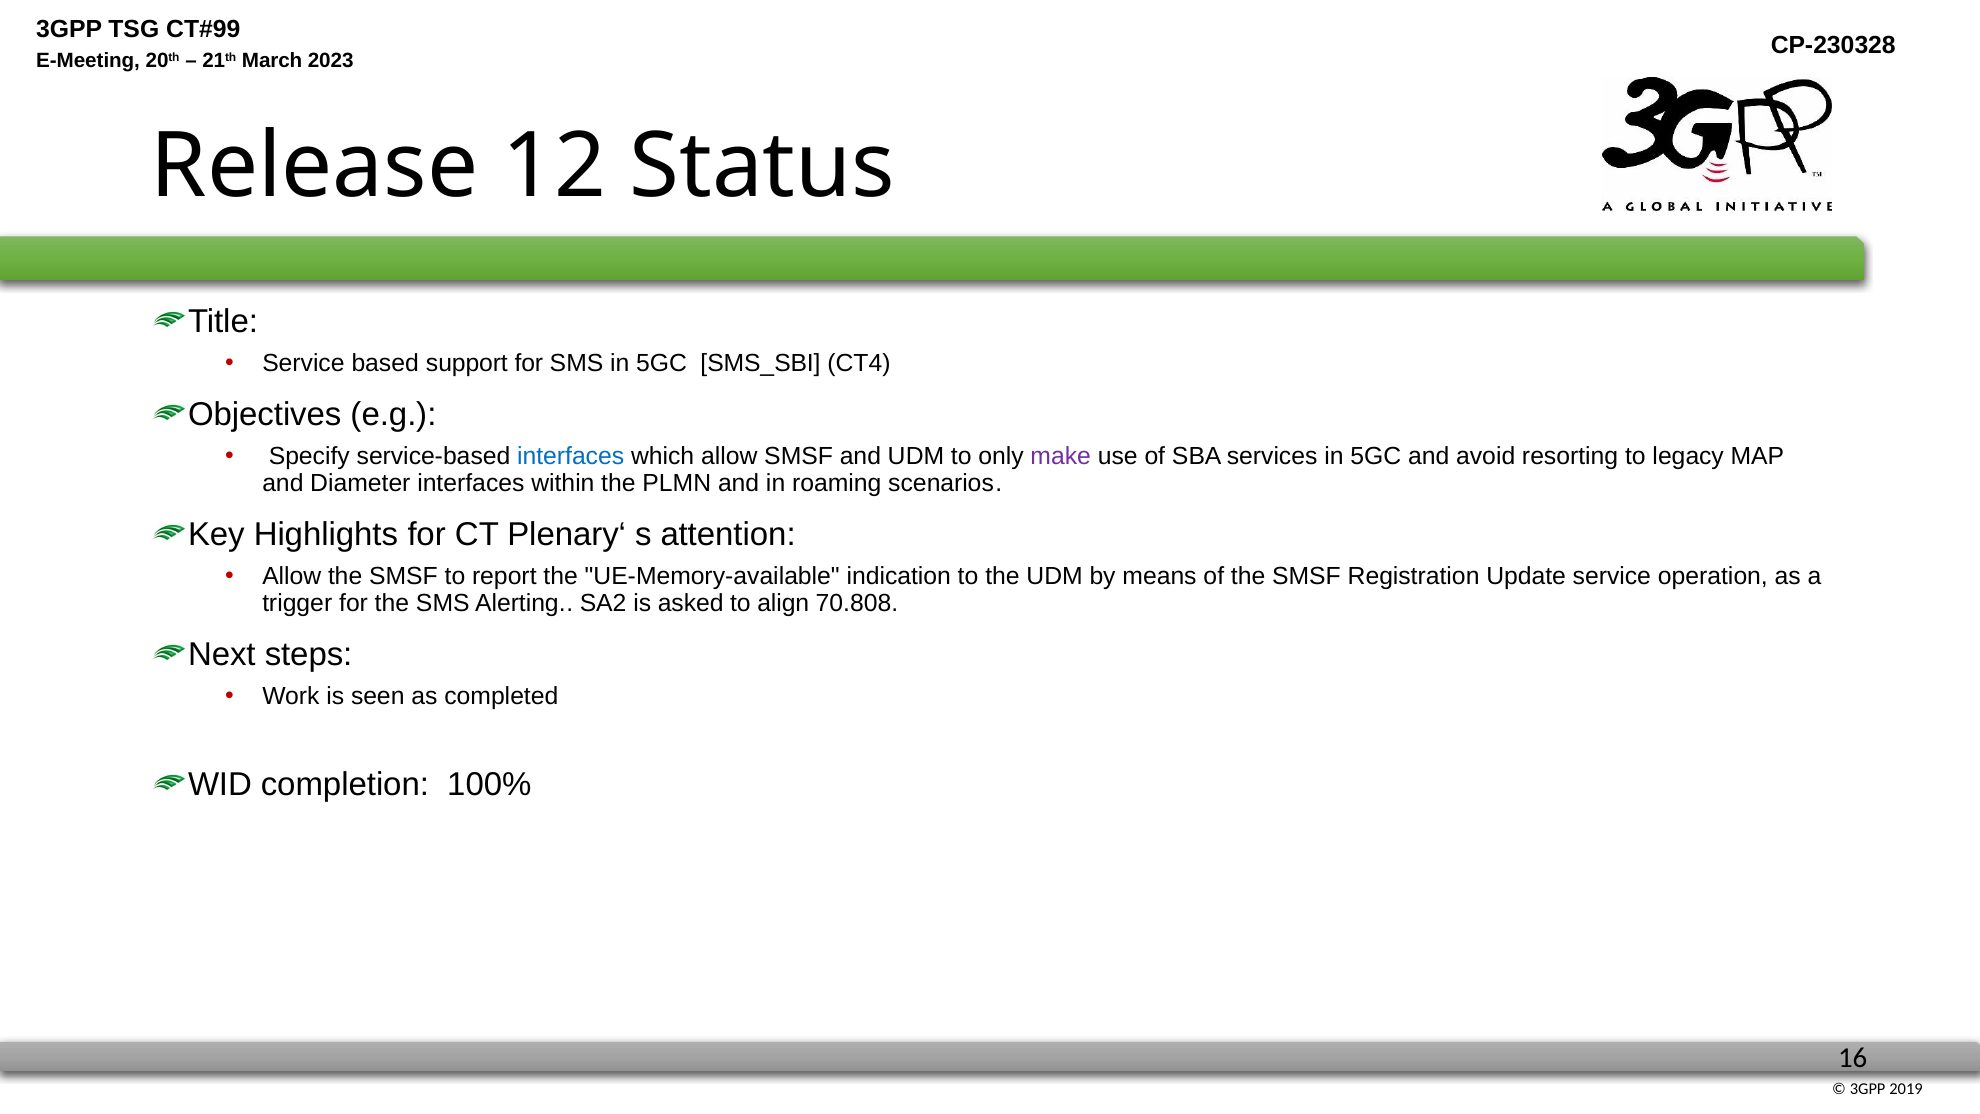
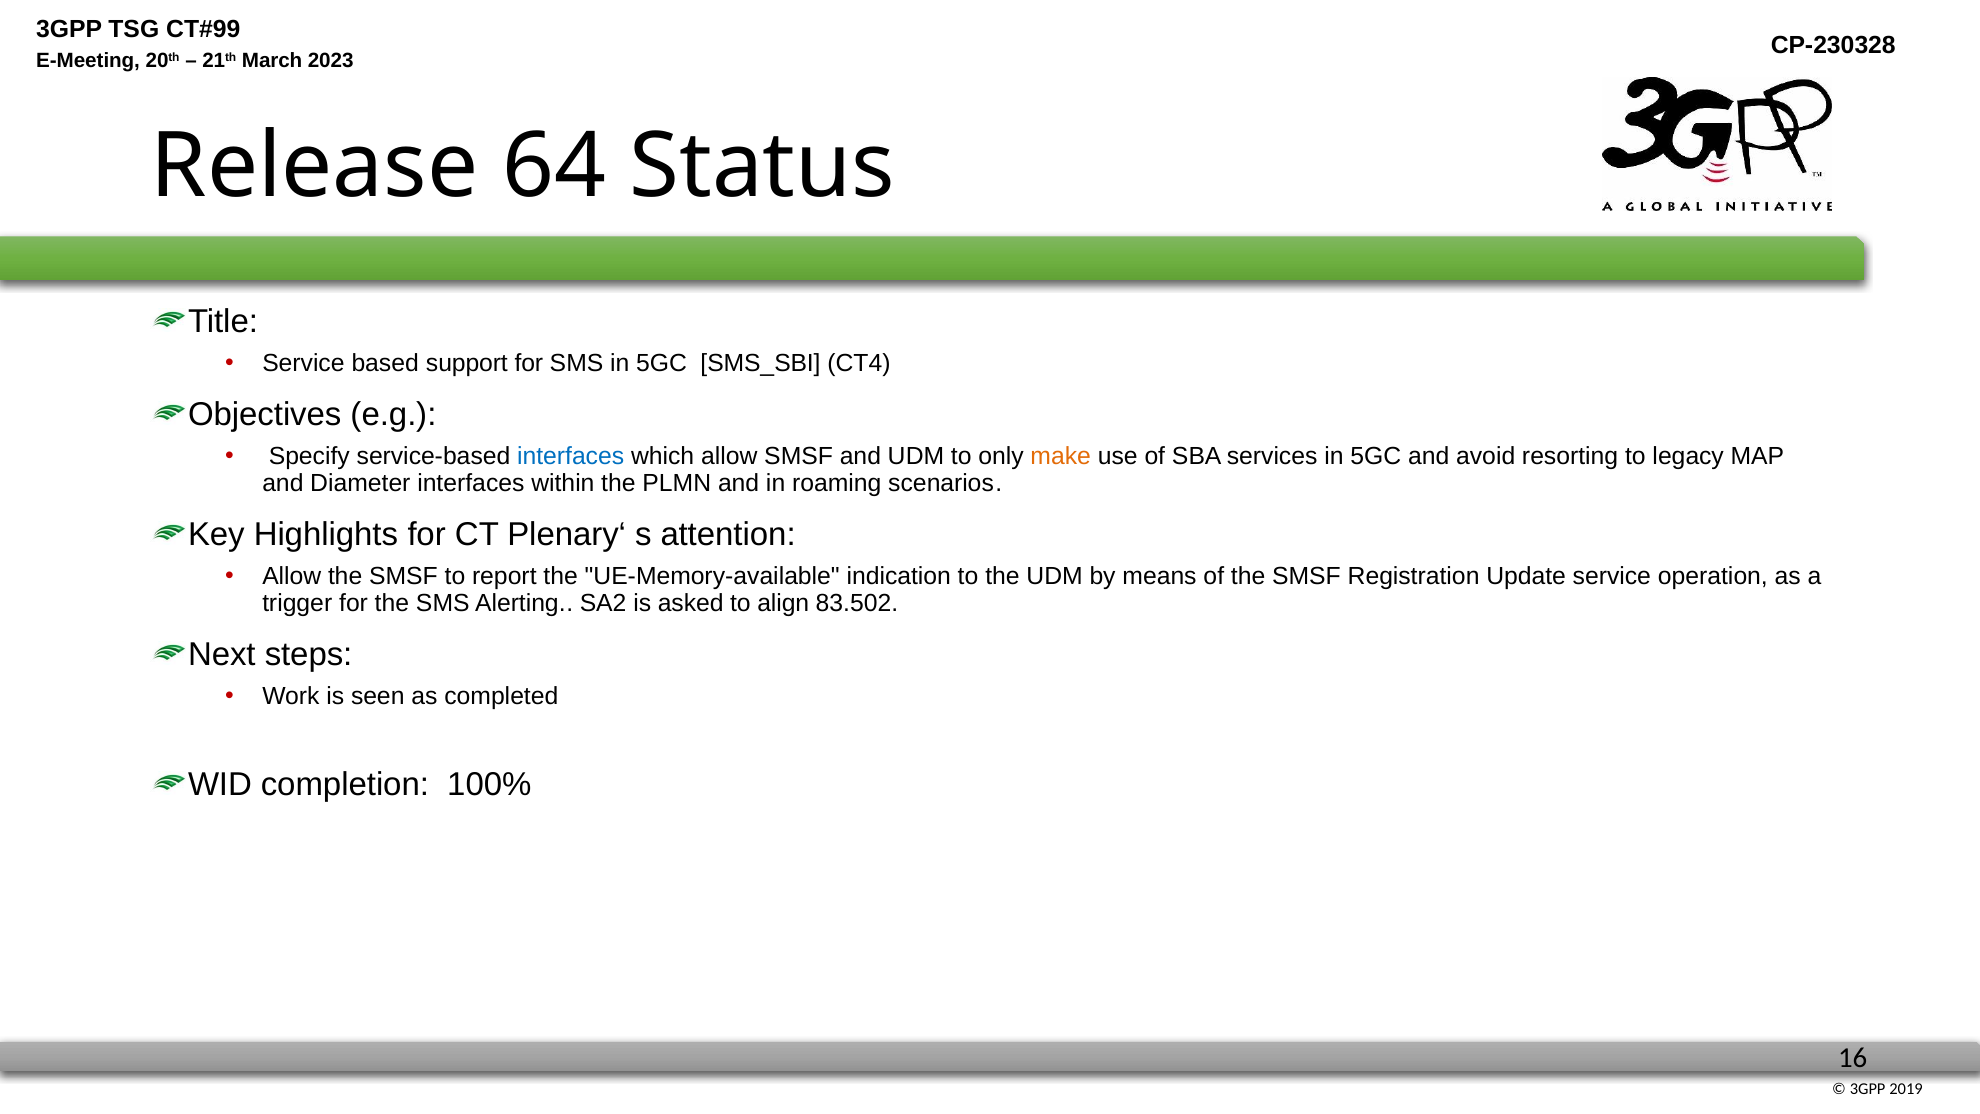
12: 12 -> 64
make colour: purple -> orange
70.808: 70.808 -> 83.502
